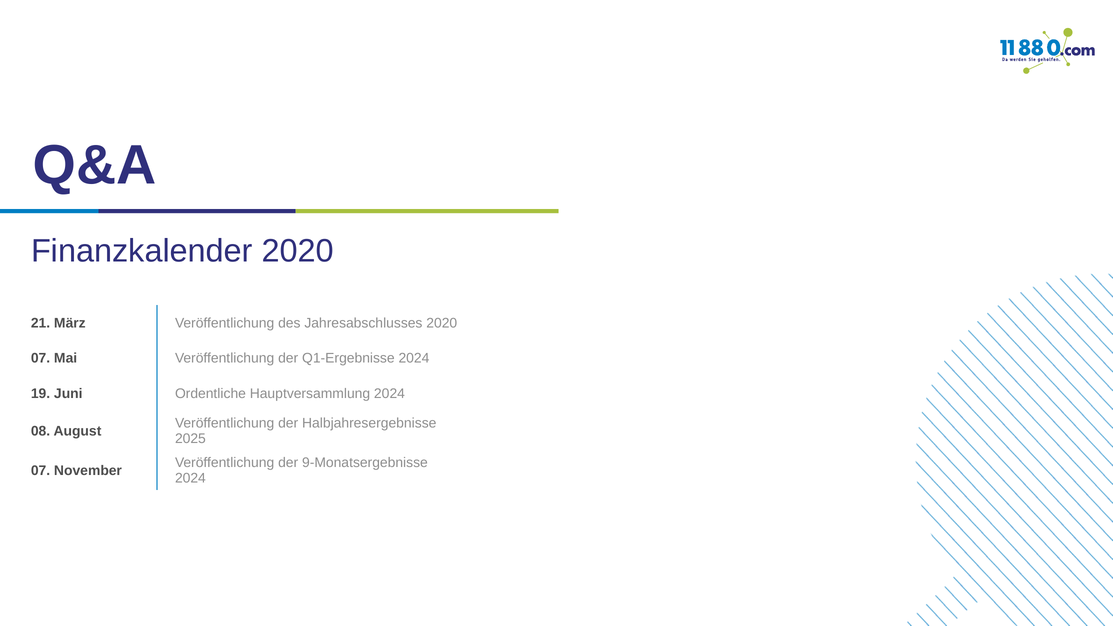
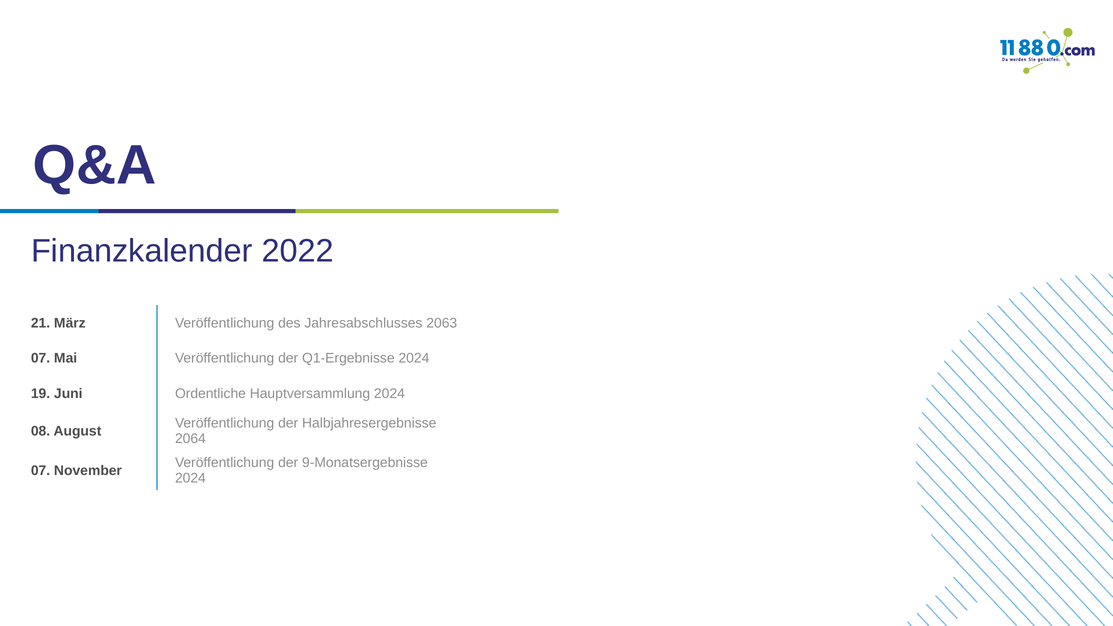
Finanzkalender 2020: 2020 -> 2022
Jahresabschlusses 2020: 2020 -> 2063
2025: 2025 -> 2064
